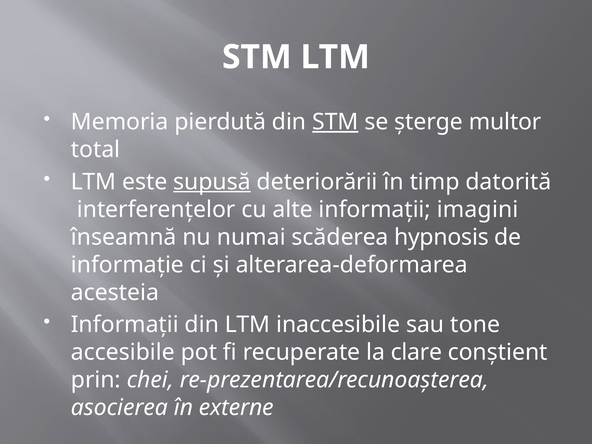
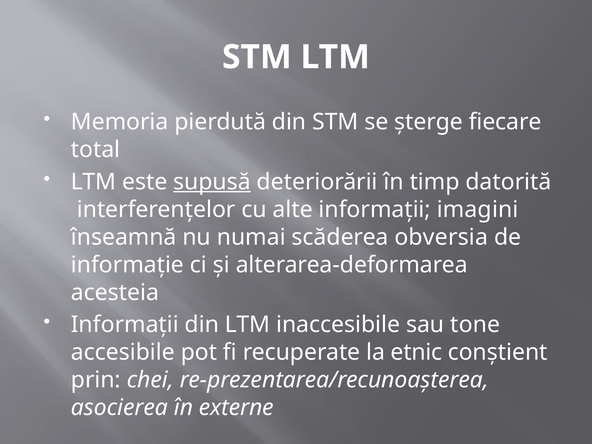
STM at (335, 122) underline: present -> none
multor: multor -> fiecare
hypnosis: hypnosis -> obversia
clare: clare -> etnic
